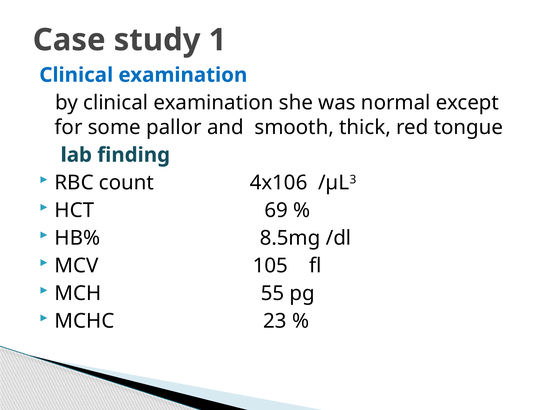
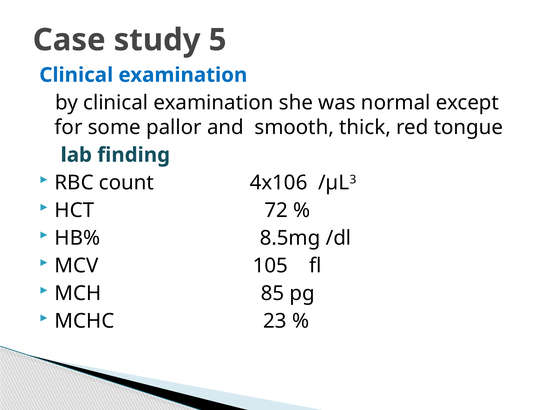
1: 1 -> 5
69: 69 -> 72
55: 55 -> 85
